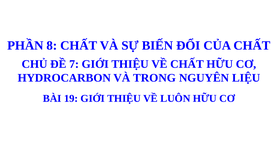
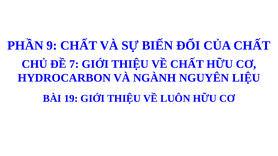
8: 8 -> 9
TRONG: TRONG -> NGÀNH
